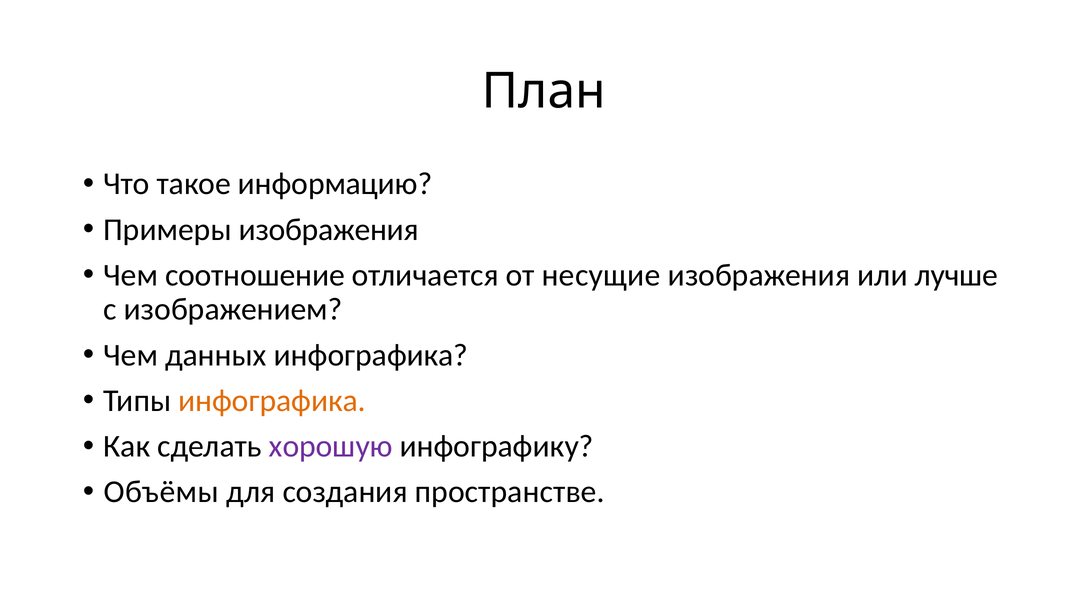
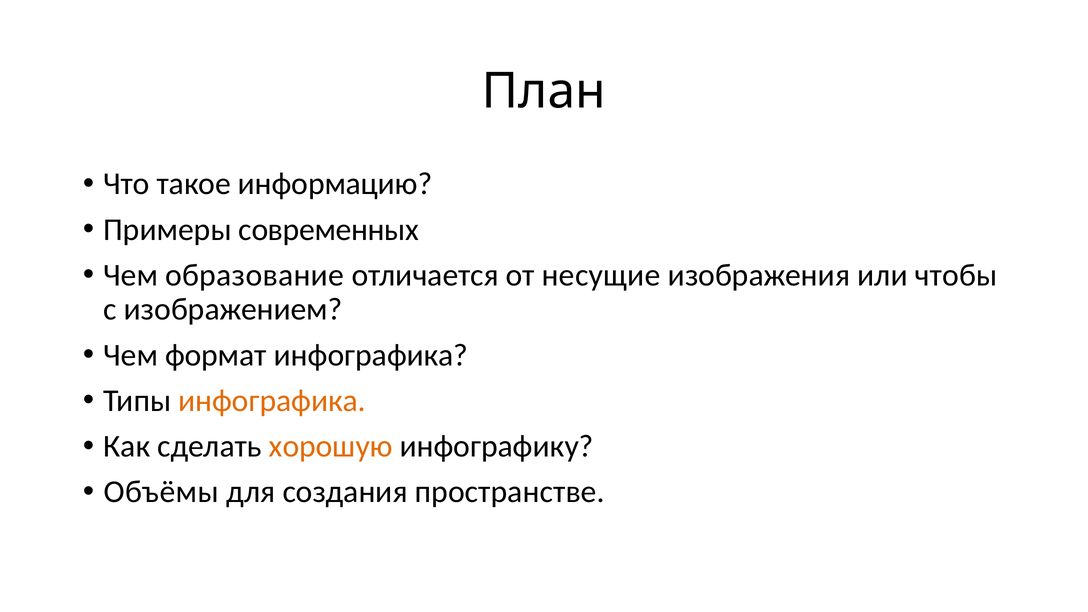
Примеры изображения: изображения -> современных
соотношение: соотношение -> образование
лучше: лучше -> чтобы
данных: данных -> формат
хорошую colour: purple -> orange
